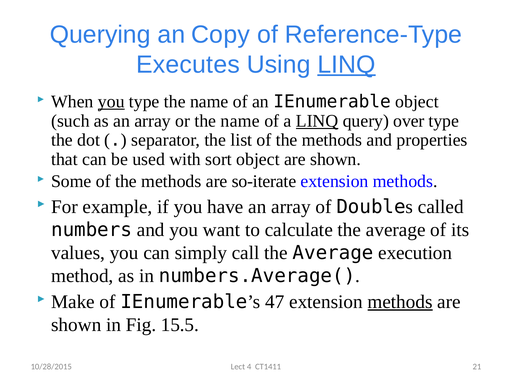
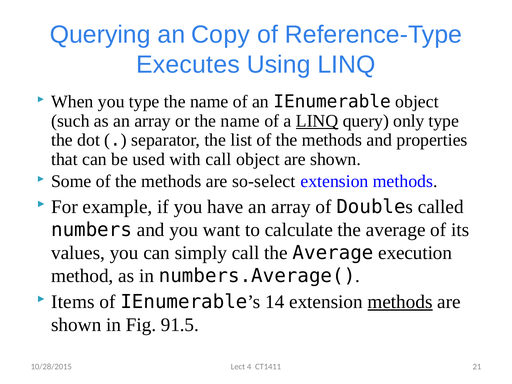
LINQ at (346, 64) underline: present -> none
you at (111, 102) underline: present -> none
over: over -> only
with sort: sort -> call
so-iterate: so-iterate -> so-select
Make: Make -> Items
47: 47 -> 14
15.5: 15.5 -> 91.5
